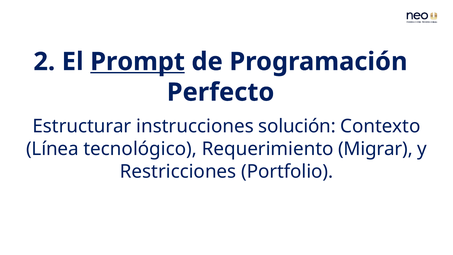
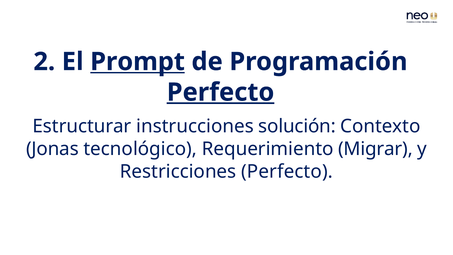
Perfecto at (221, 92) underline: none -> present
Línea: Línea -> Jonas
Restricciones Portfolio: Portfolio -> Perfecto
